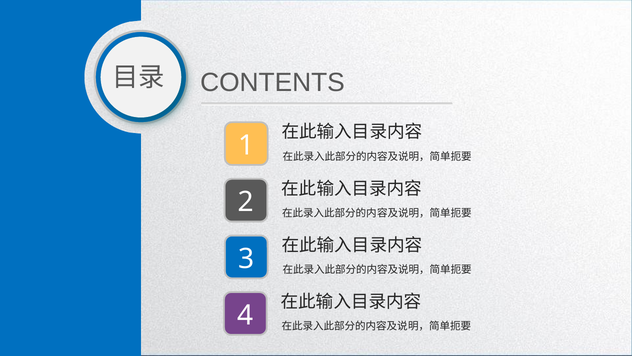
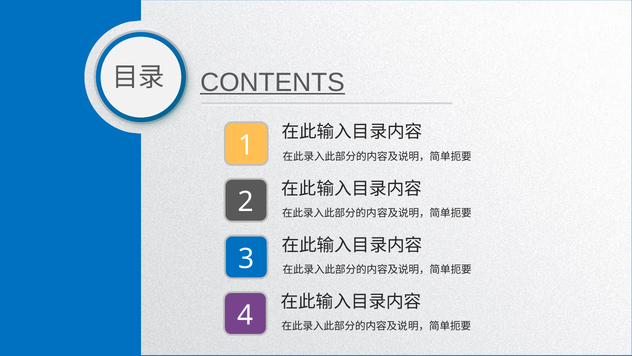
CONTENTS underline: none -> present
